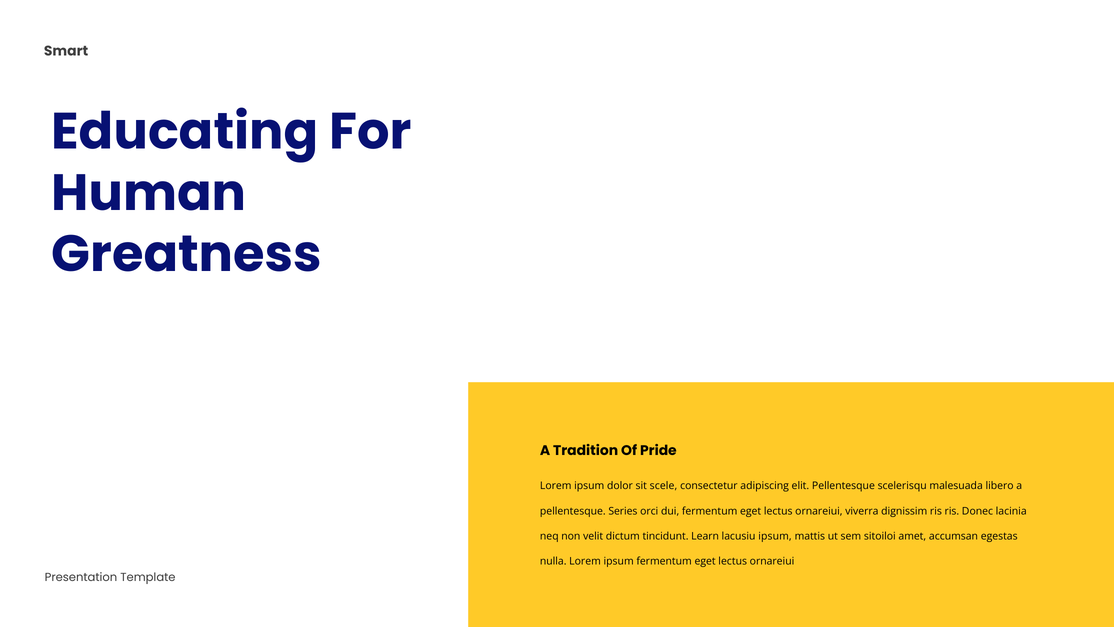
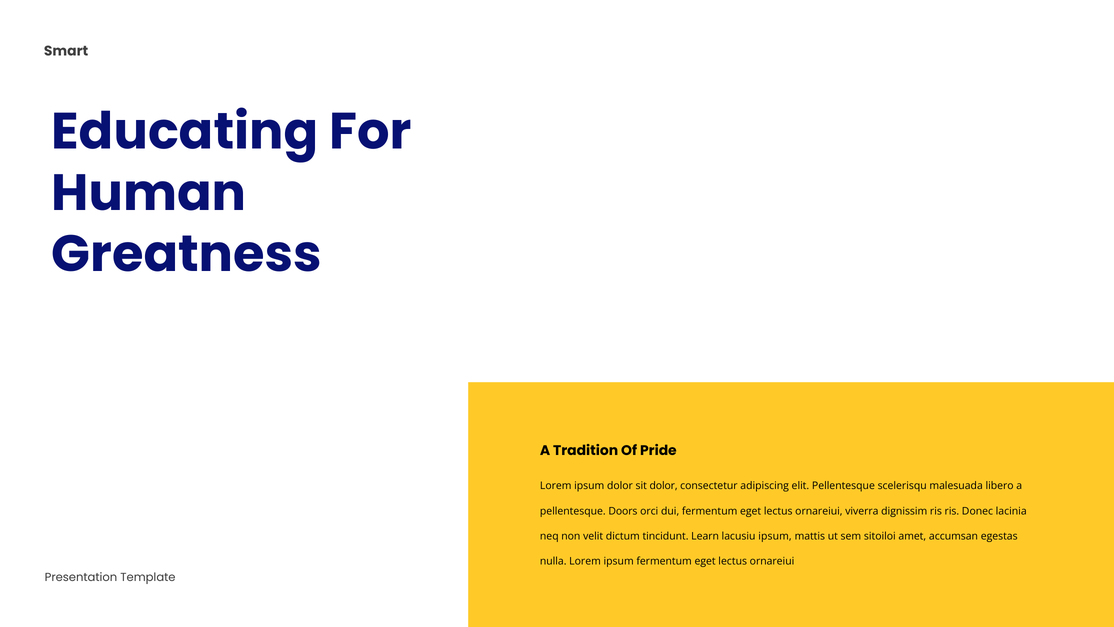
sit scele: scele -> dolor
Series: Series -> Doors
